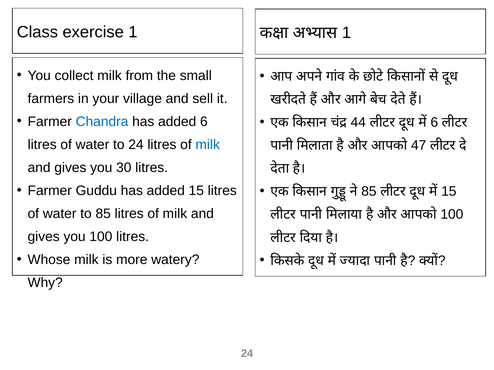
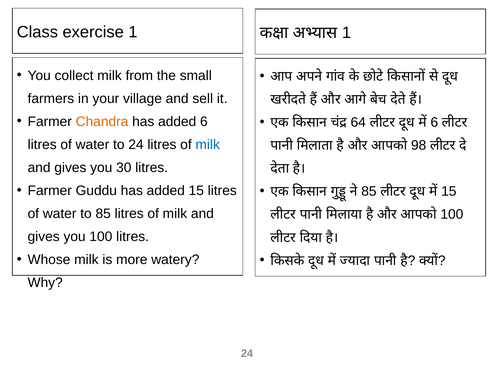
Chandra colour: blue -> orange
44: 44 -> 64
47: 47 -> 98
